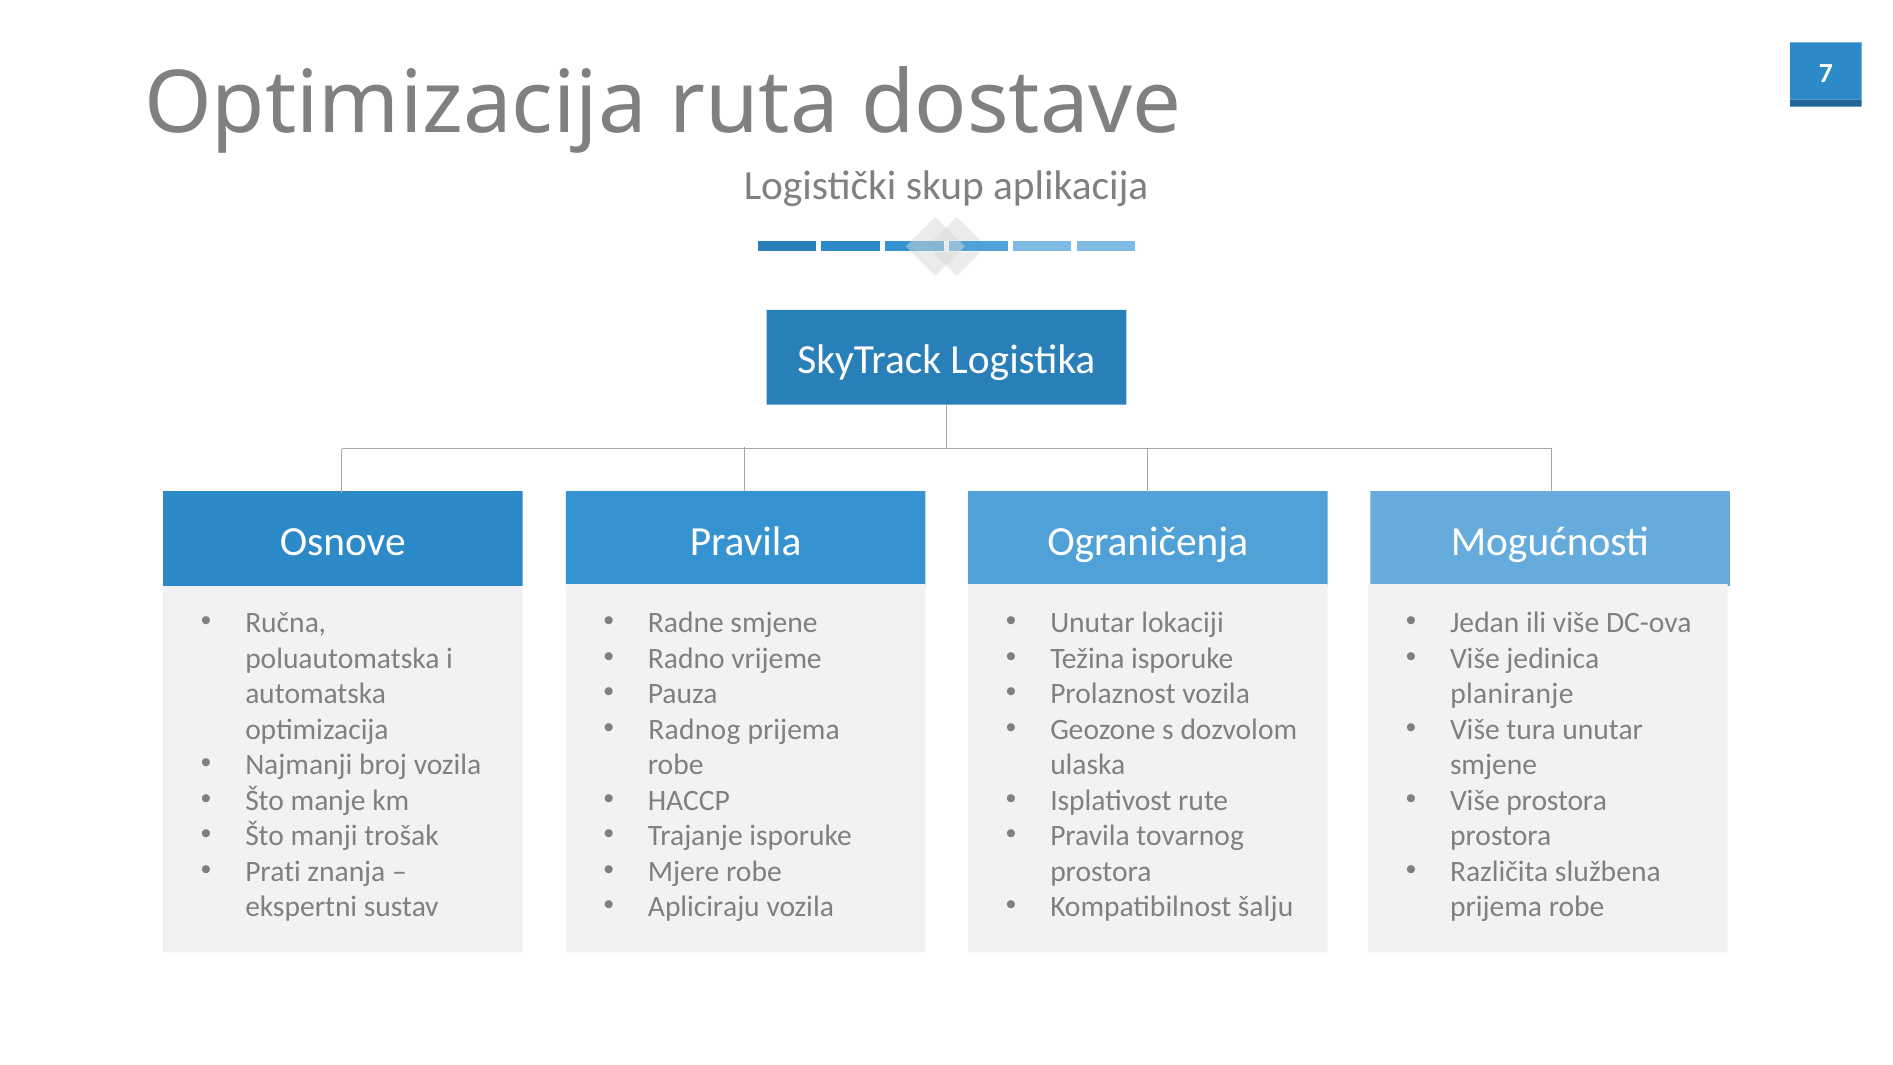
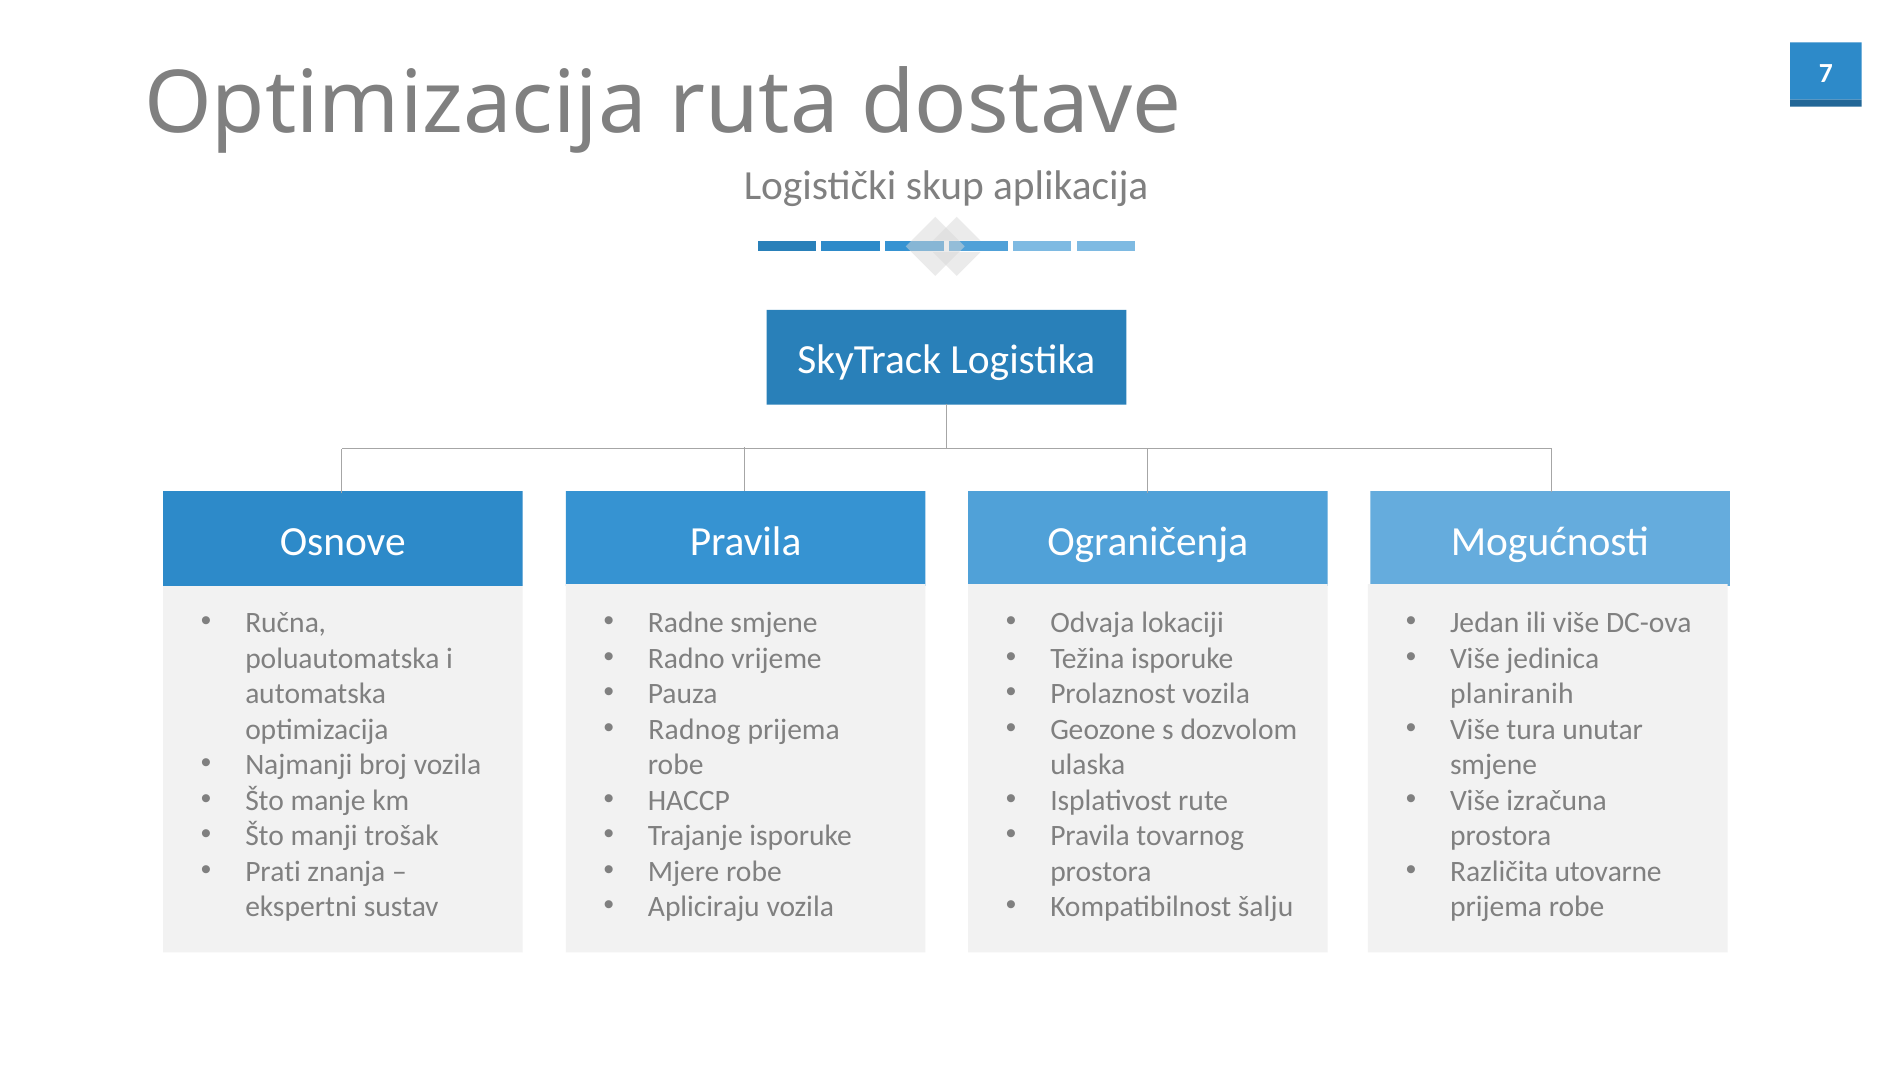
Unutar at (1092, 623): Unutar -> Odvaja
planiranje: planiranje -> planiranih
Više prostora: prostora -> izračuna
službena: službena -> utovarne
